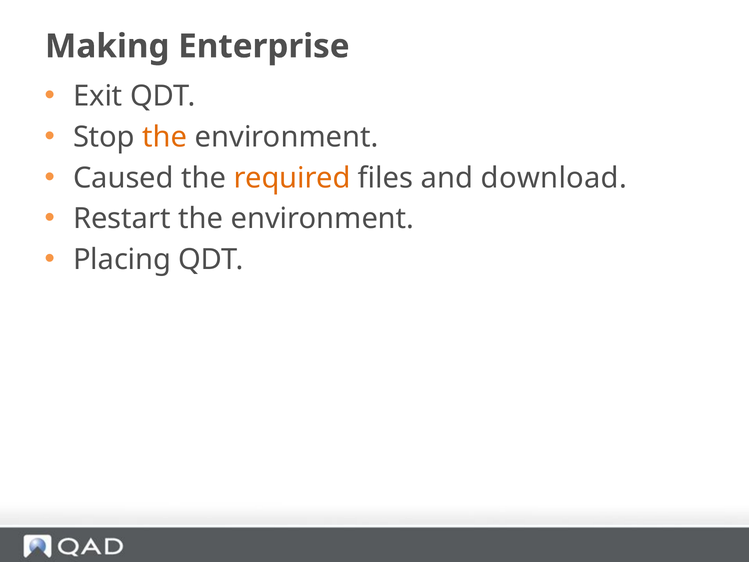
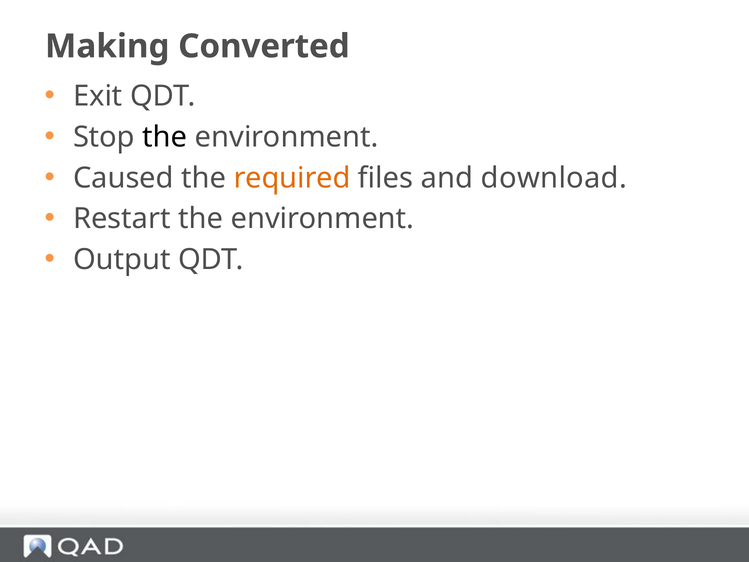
Enterprise: Enterprise -> Converted
the at (165, 137) colour: orange -> black
Placing: Placing -> Output
